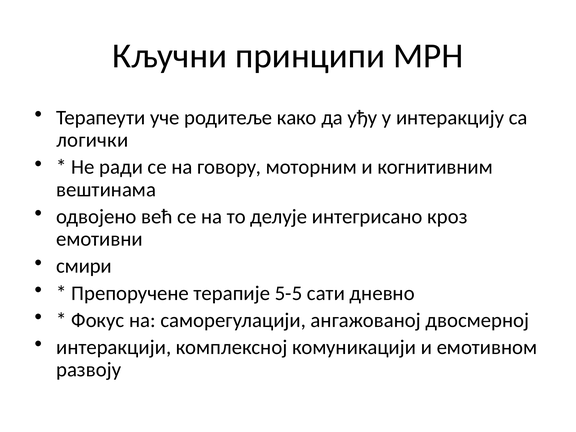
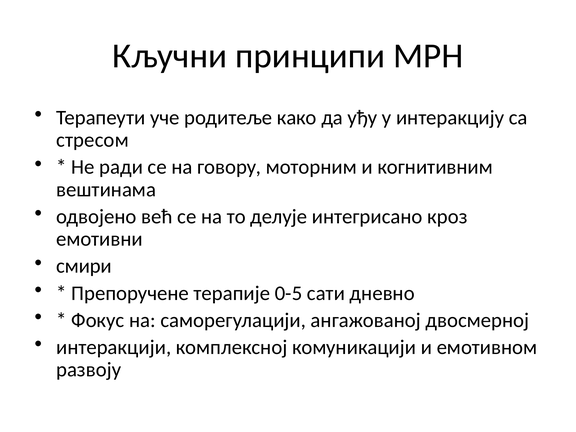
логички: логички -> стресом
5-5: 5-5 -> 0-5
